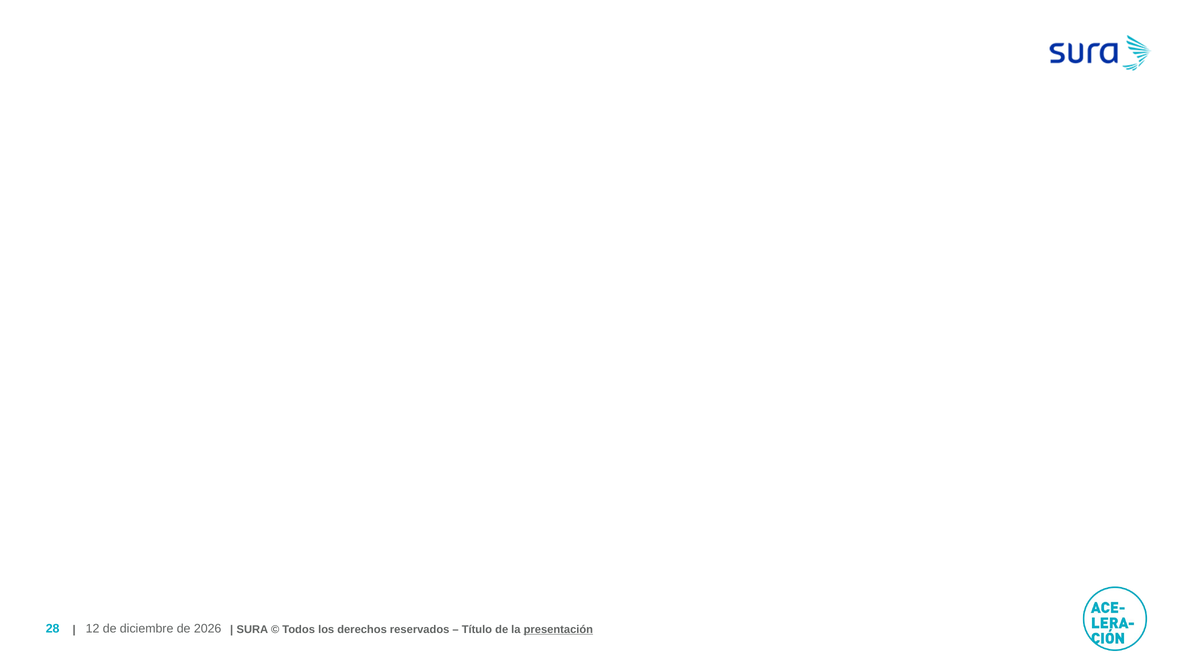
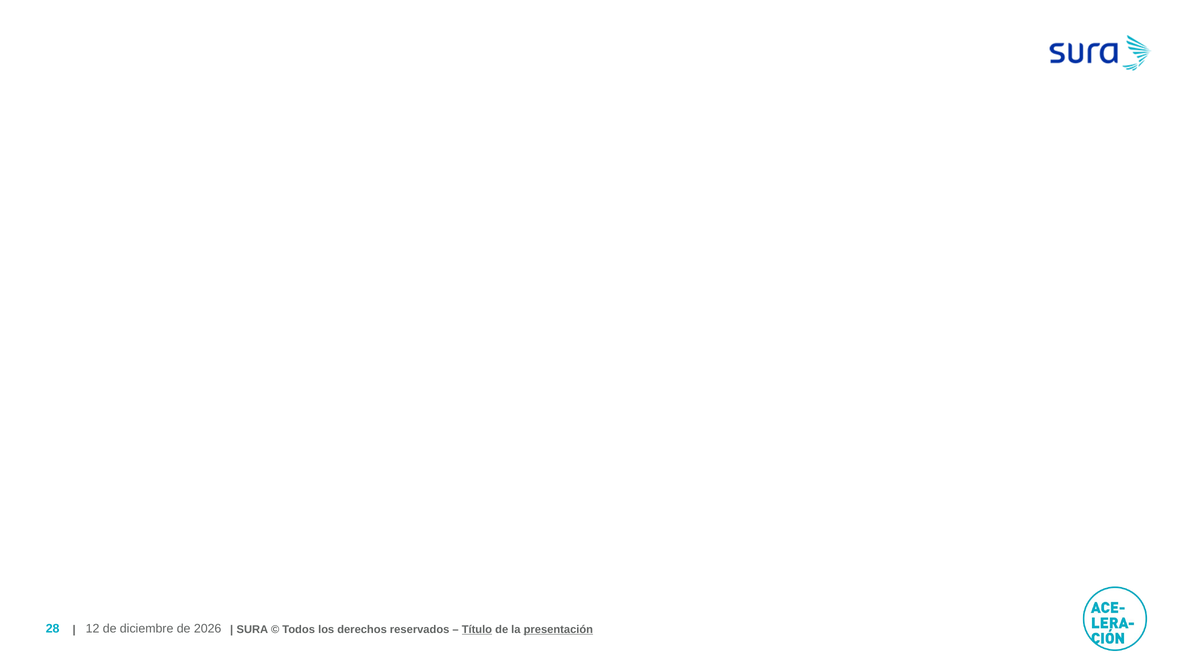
Título underline: none -> present
